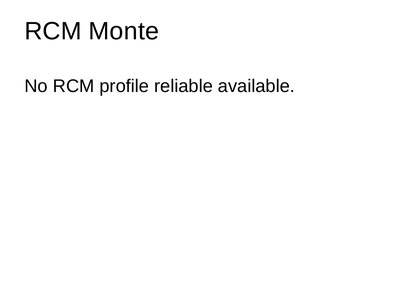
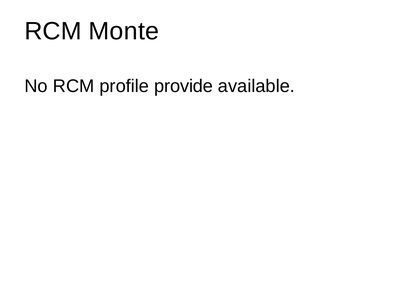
reliable: reliable -> provide
